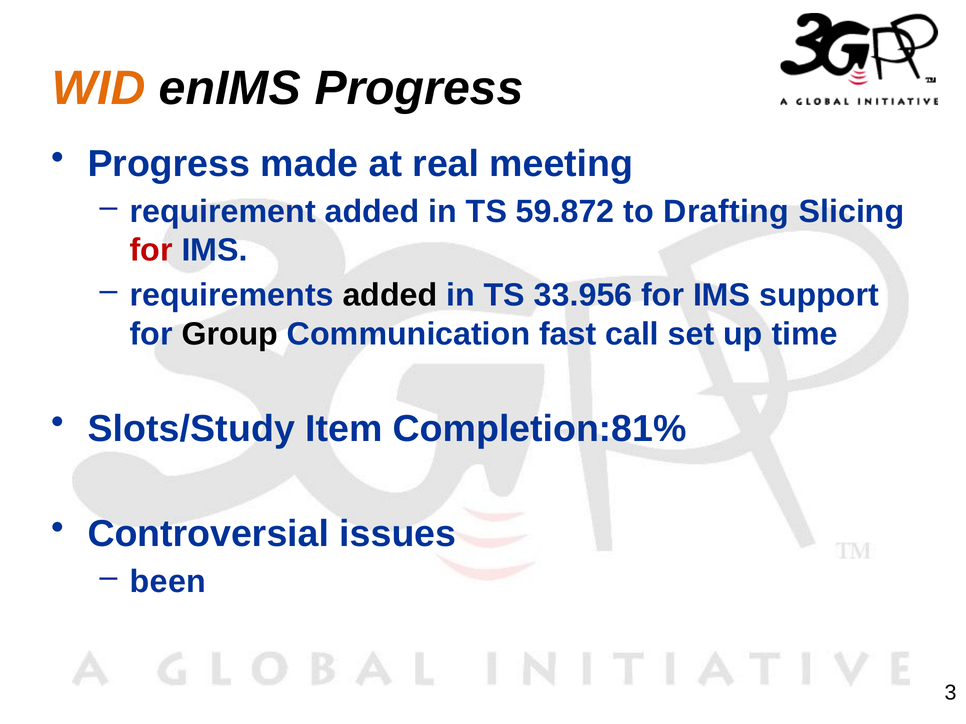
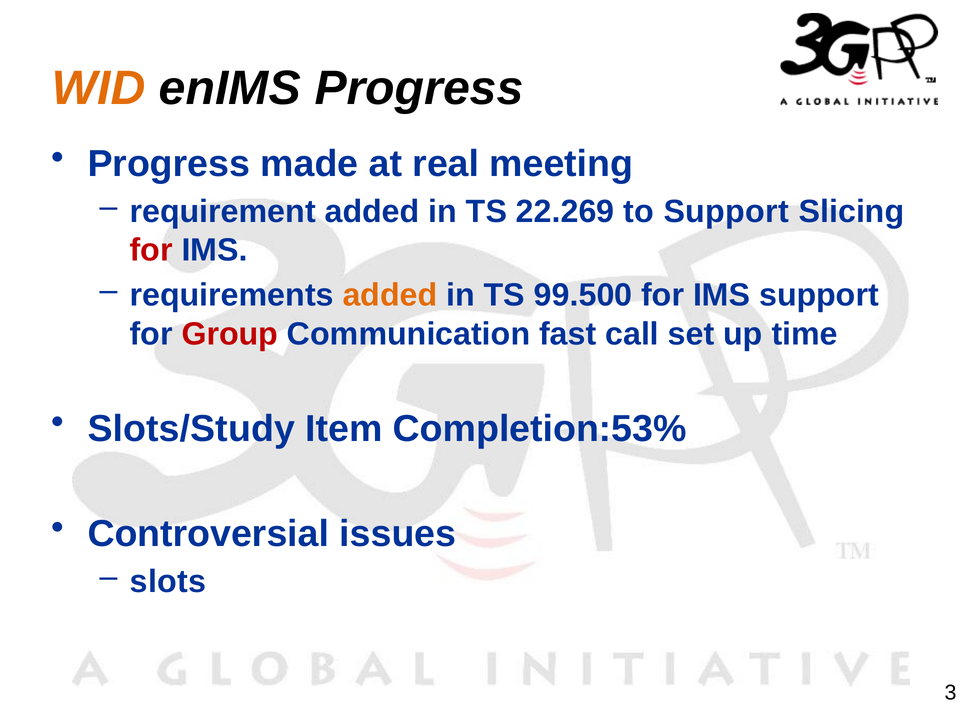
59.872: 59.872 -> 22.269
to Drafting: Drafting -> Support
added at (390, 295) colour: black -> orange
33.956: 33.956 -> 99.500
Group colour: black -> red
Completion:81%: Completion:81% -> Completion:53%
been: been -> slots
